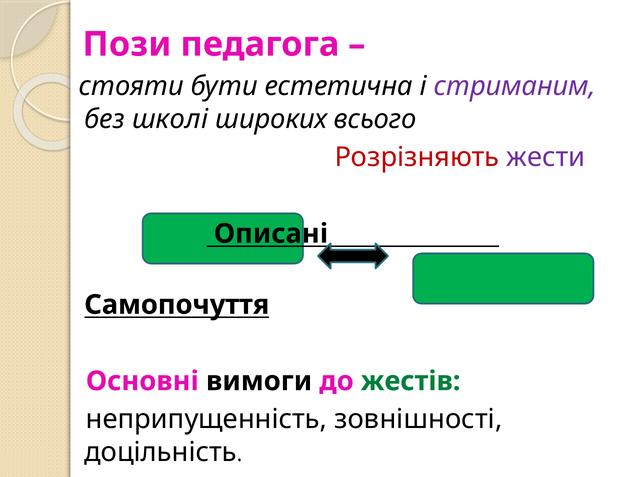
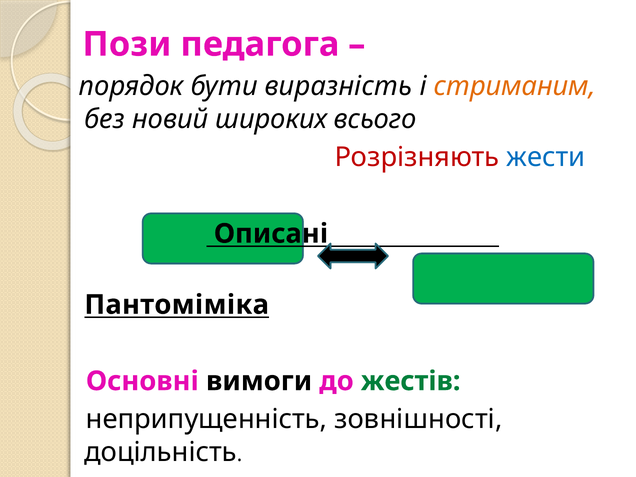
стояти: стояти -> порядок
естетична: естетична -> виразність
стриманим colour: purple -> orange
школі: школі -> новий
жести colour: purple -> blue
Самопочуття: Самопочуття -> Пантоміміка
